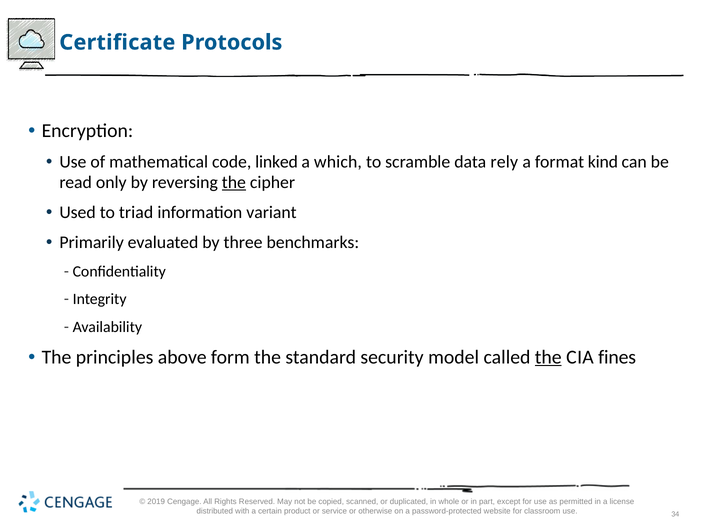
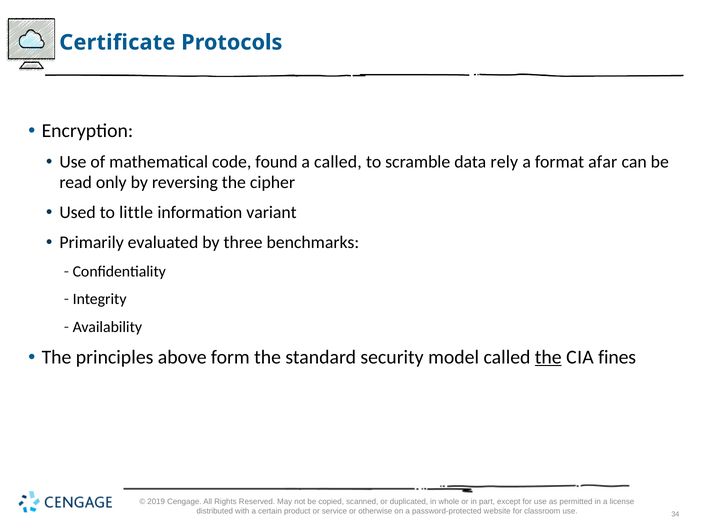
linked: linked -> found
a which: which -> called
kind: kind -> afar
the at (234, 182) underline: present -> none
triad: triad -> little
